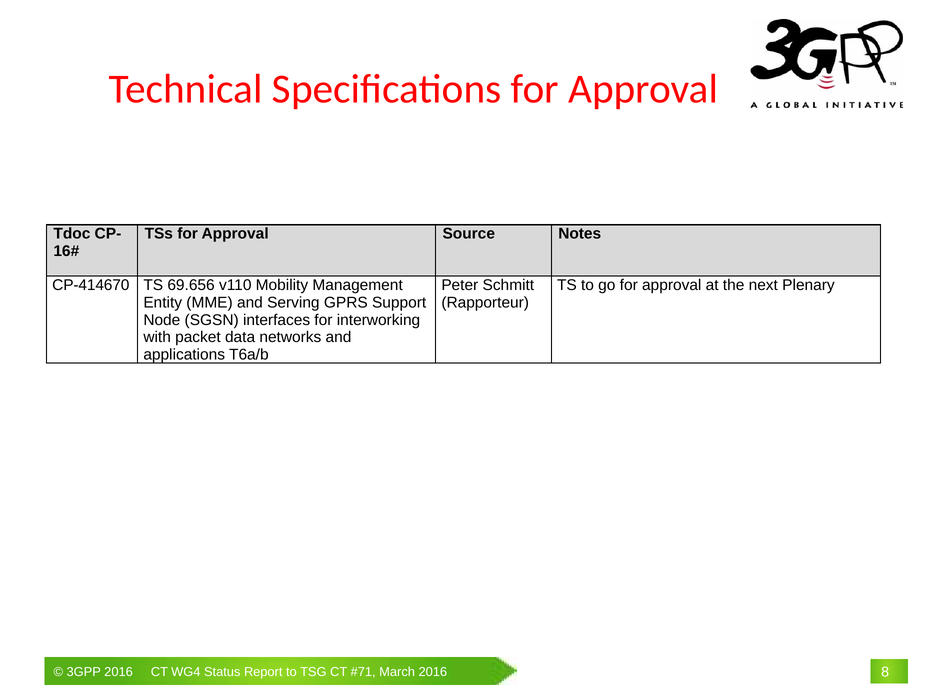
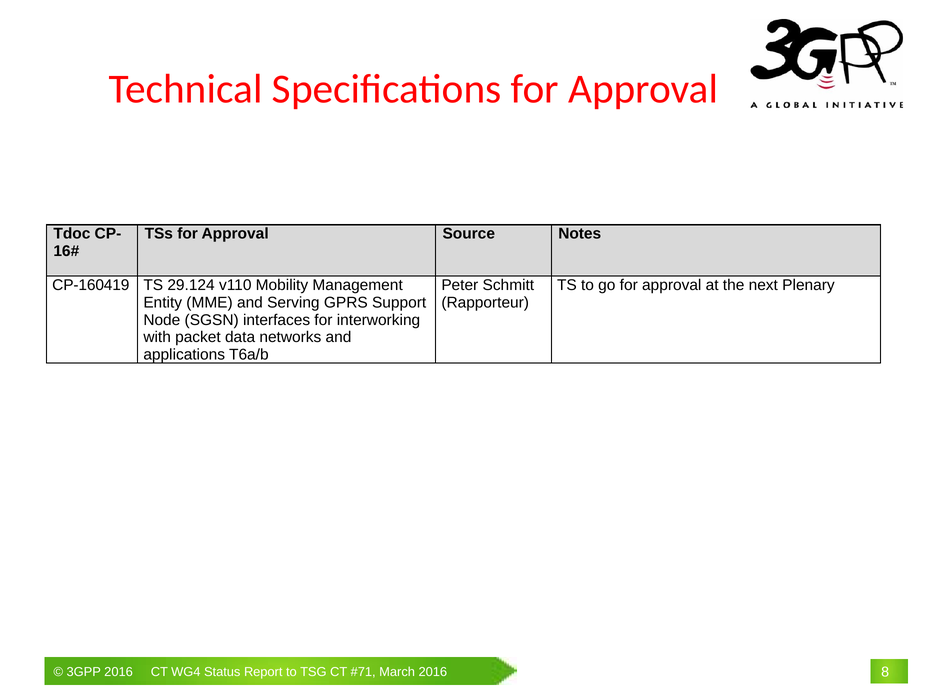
CP-414670: CP-414670 -> CP-160419
69.656: 69.656 -> 29.124
